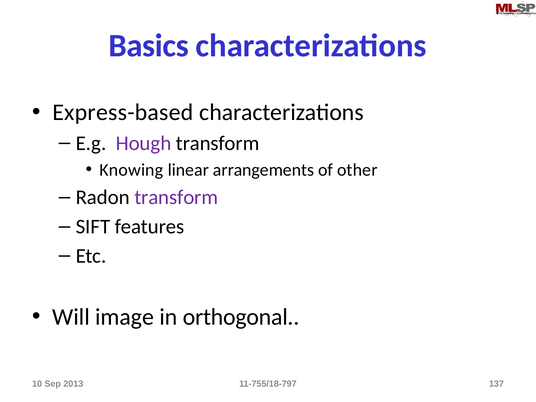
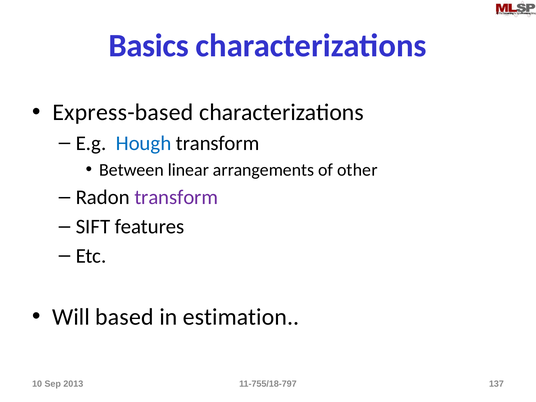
Hough colour: purple -> blue
Knowing: Knowing -> Between
image: image -> based
orthogonal: orthogonal -> estimation
